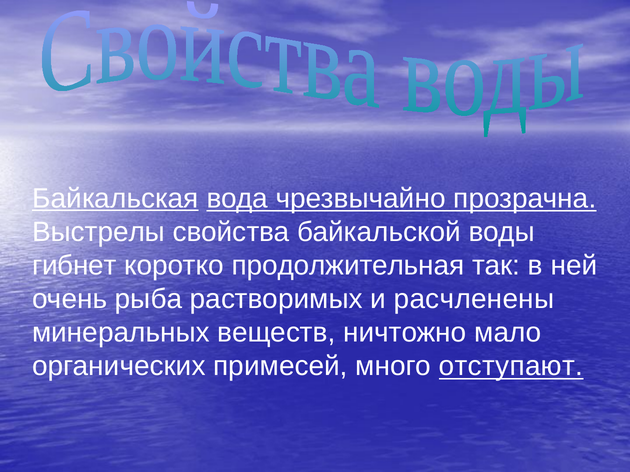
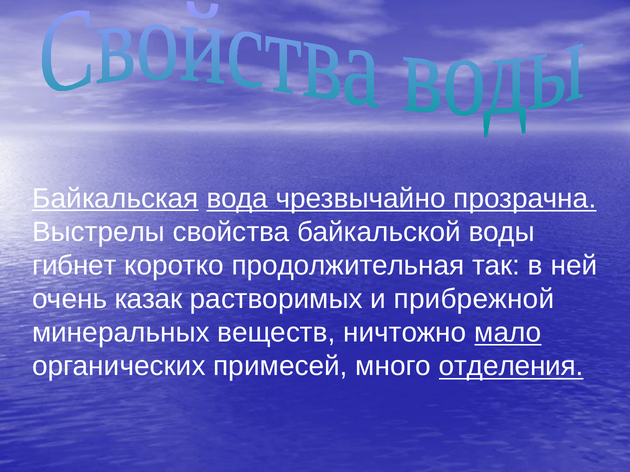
рыба: рыба -> казак
расчленены: расчленены -> прибрежной
мало underline: none -> present
отступают: отступают -> отделения
